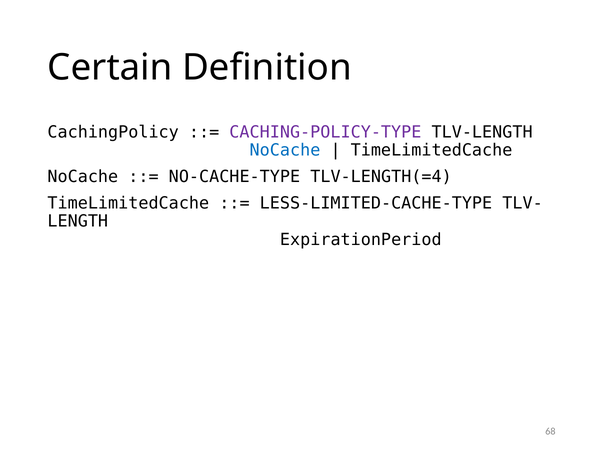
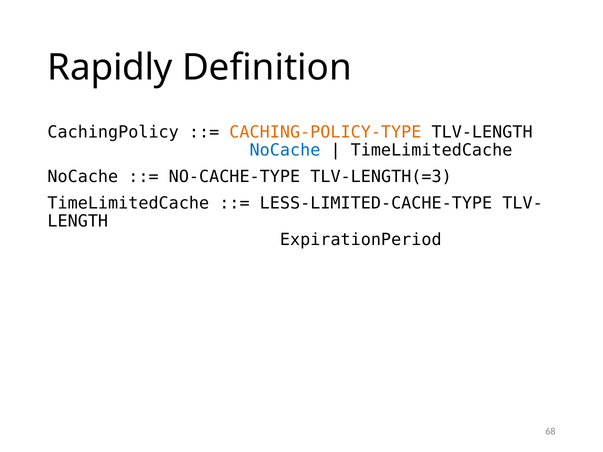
Certain: Certain -> Rapidly
CACHING-POLICY-TYPE colour: purple -> orange
TLV-LENGTH(=4: TLV-LENGTH(=4 -> TLV-LENGTH(=3
